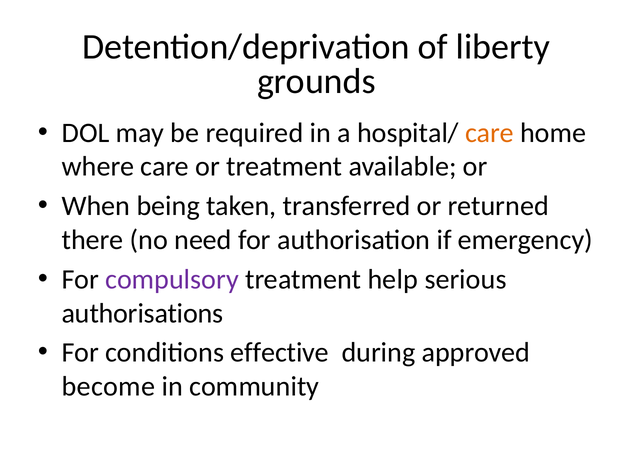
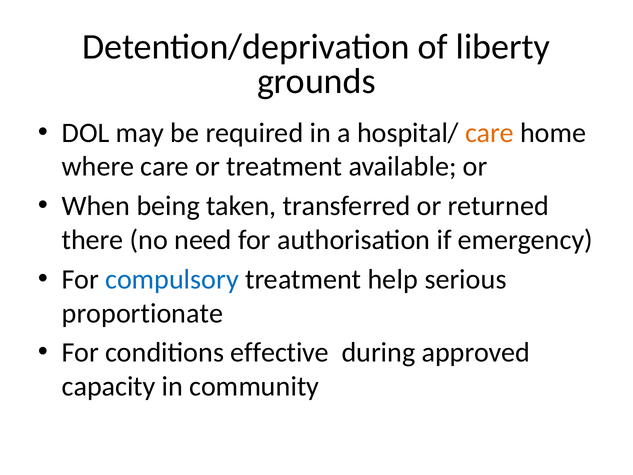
compulsory colour: purple -> blue
authorisations: authorisations -> proportionate
become: become -> capacity
